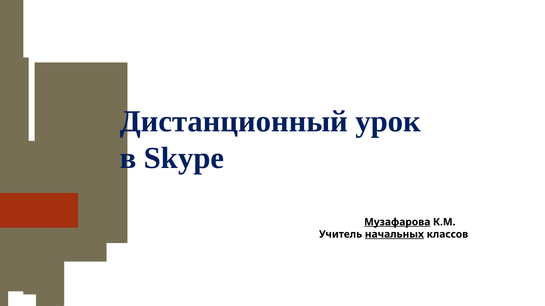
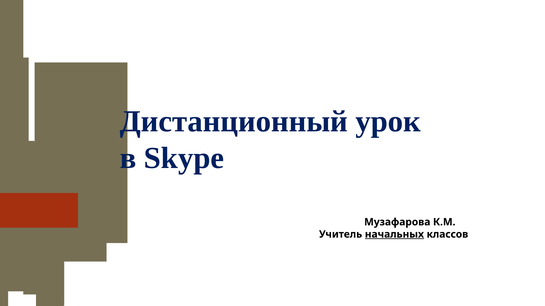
Музафарова underline: present -> none
